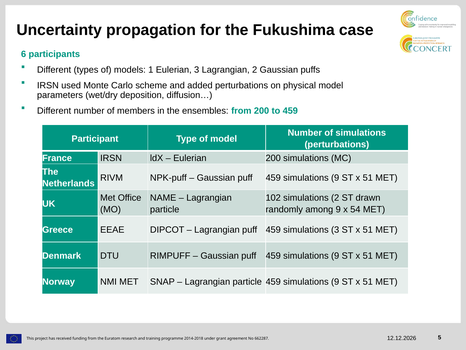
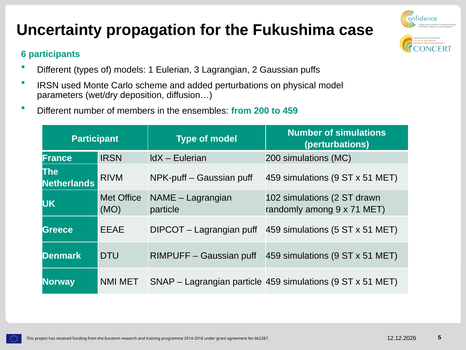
54: 54 -> 71
simulations 3: 3 -> 5
